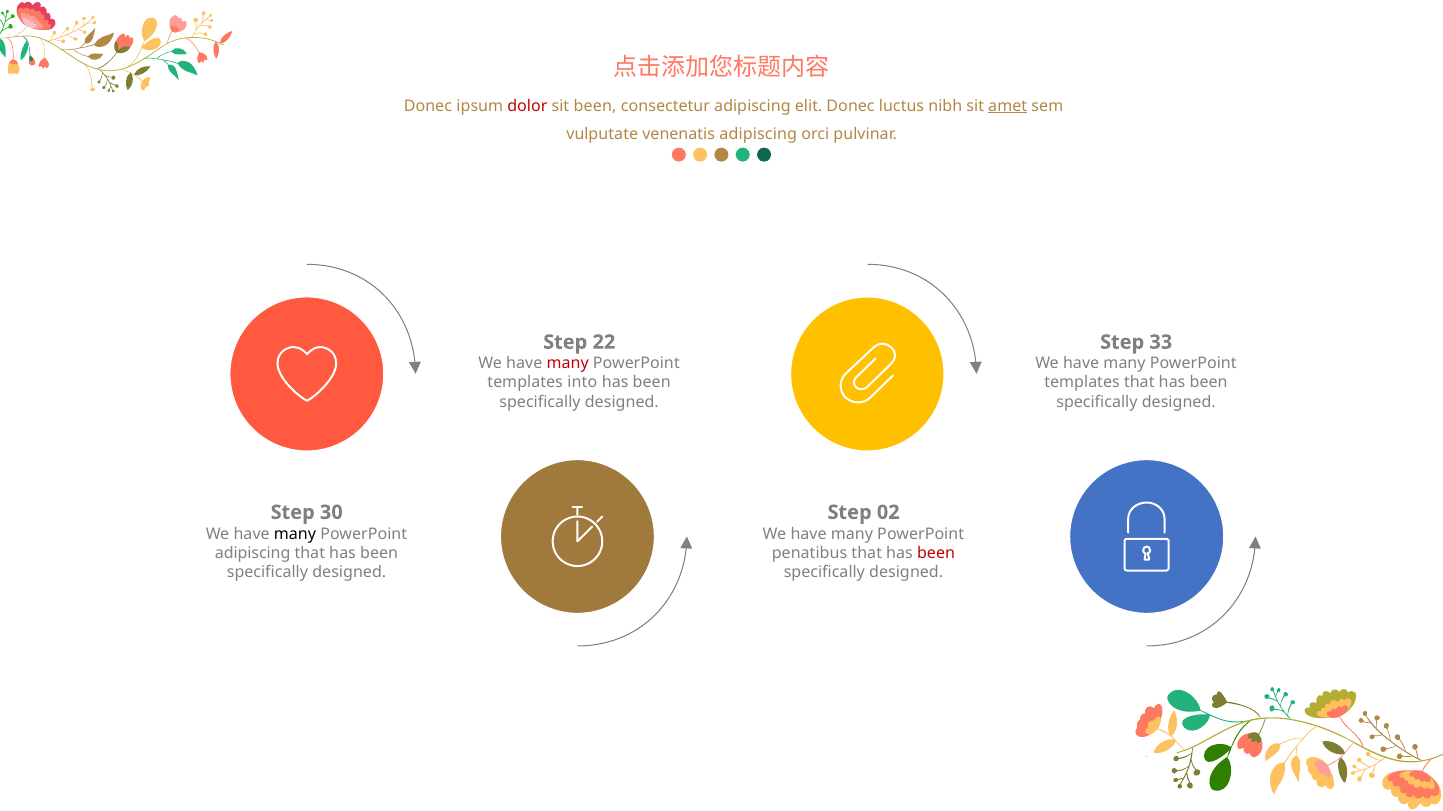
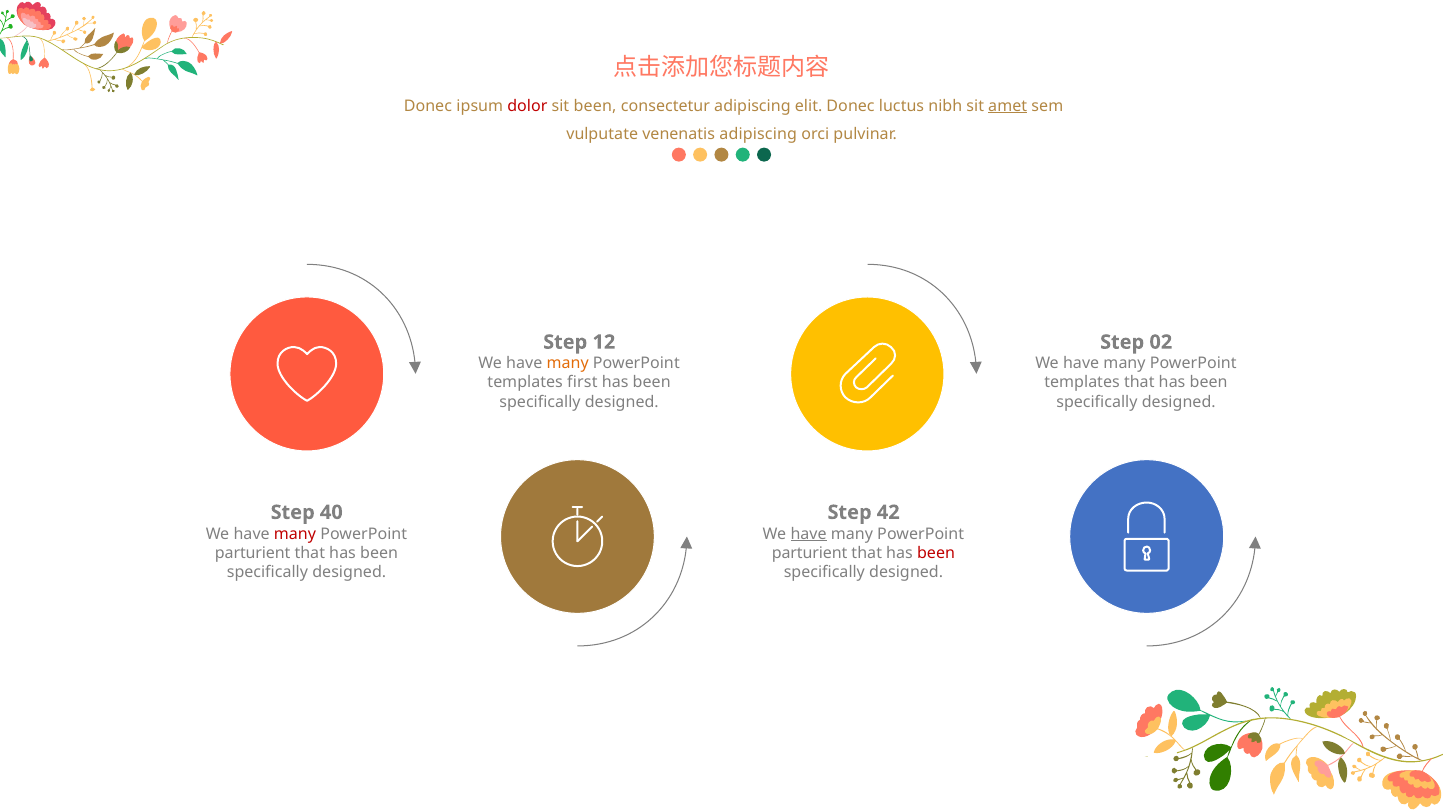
22: 22 -> 12
33: 33 -> 02
many at (568, 364) colour: red -> orange
into: into -> first
30: 30 -> 40
02: 02 -> 42
many at (295, 534) colour: black -> red
have at (809, 534) underline: none -> present
adipiscing at (253, 553): adipiscing -> parturient
penatibus at (810, 553): penatibus -> parturient
